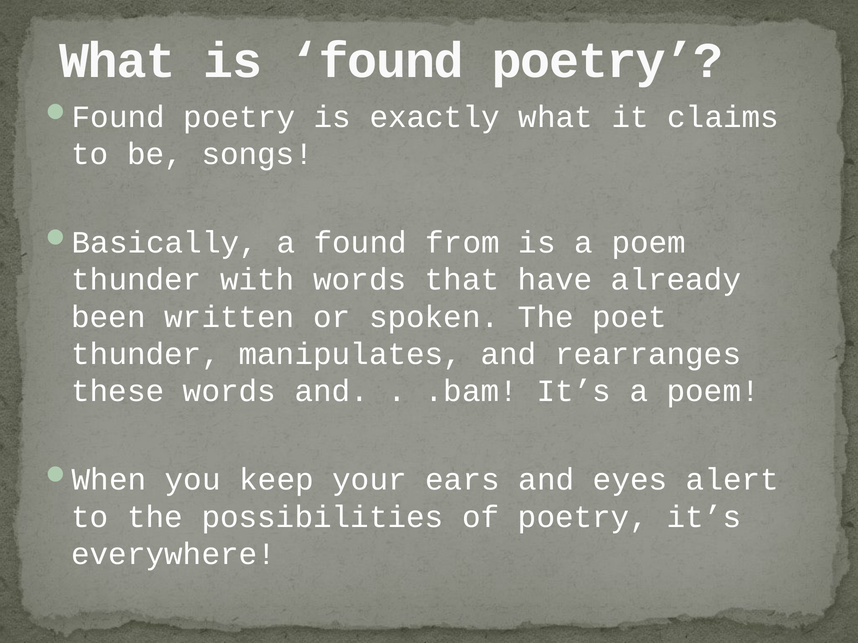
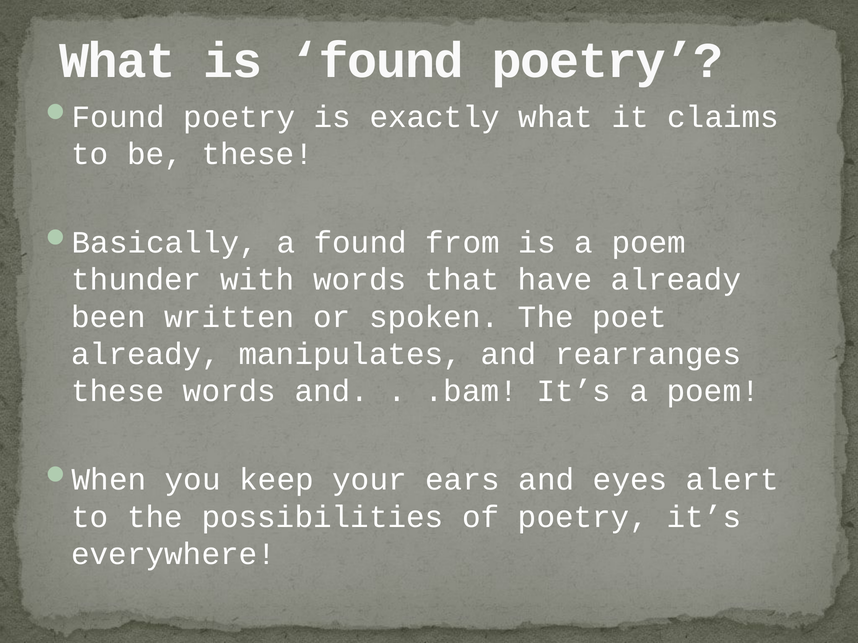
be songs: songs -> these
thunder at (146, 354): thunder -> already
